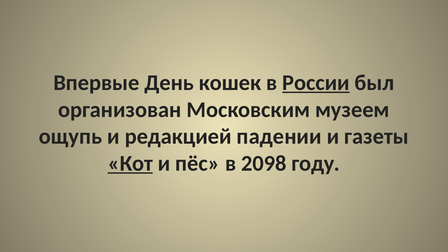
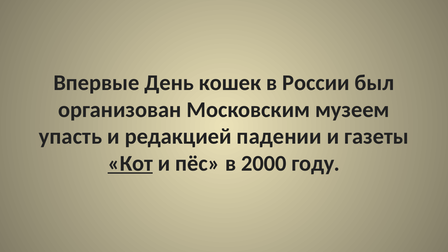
России underline: present -> none
ощупь: ощупь -> упасть
2098: 2098 -> 2000
